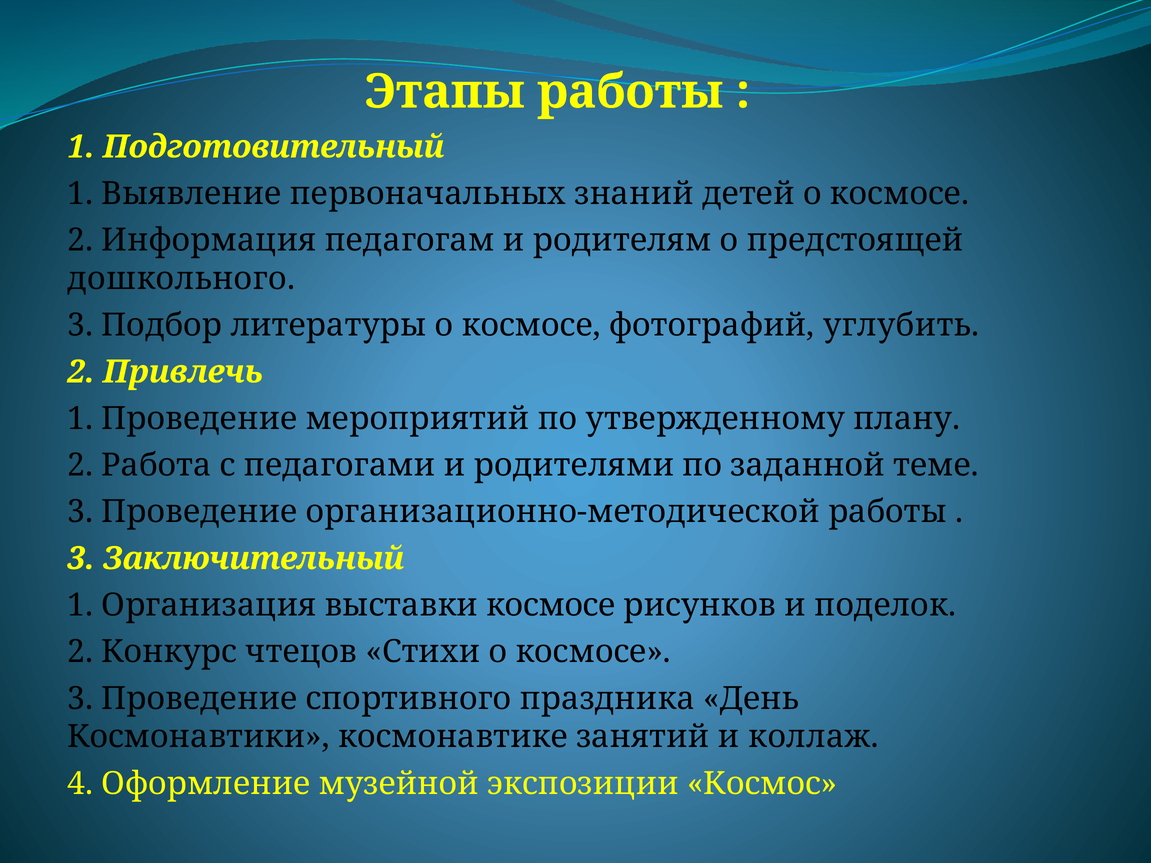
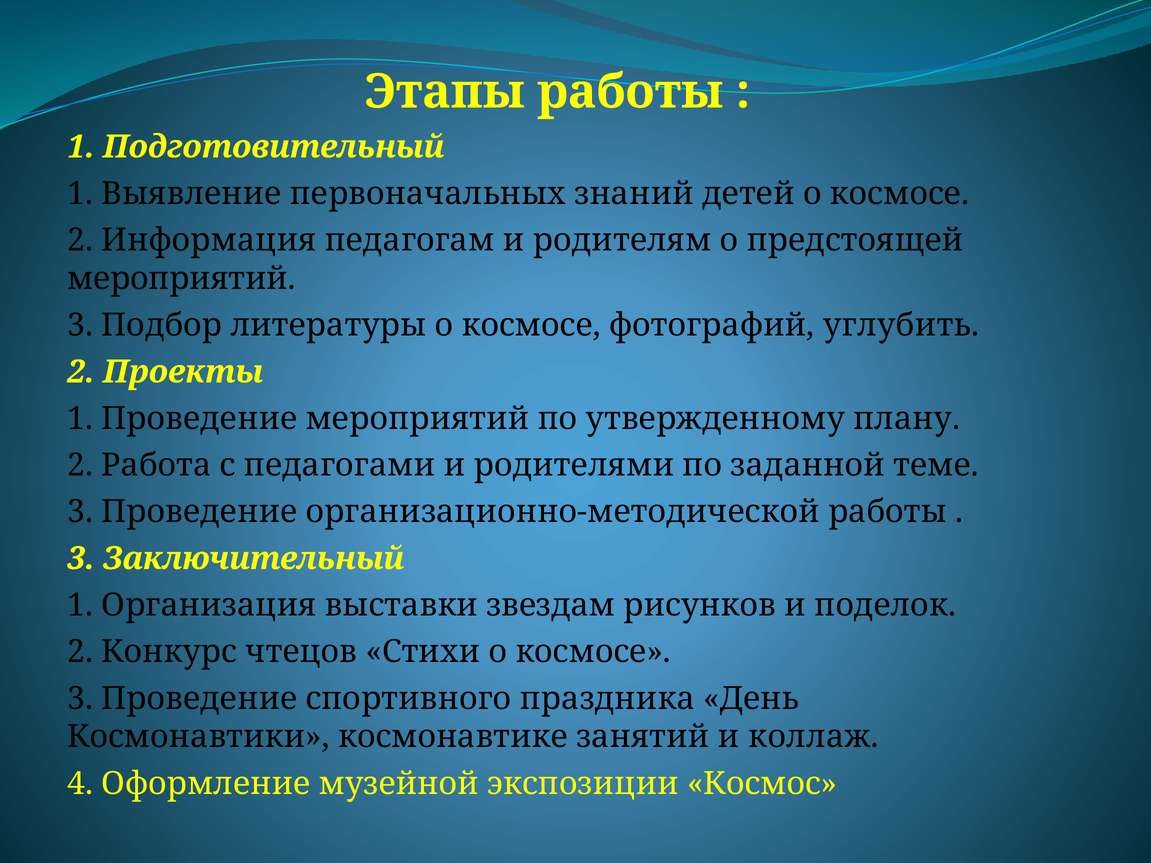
дошкольного at (181, 279): дошкольного -> мероприятий
Привлечь: Привлечь -> Проекты
выставки космосе: космосе -> звездам
